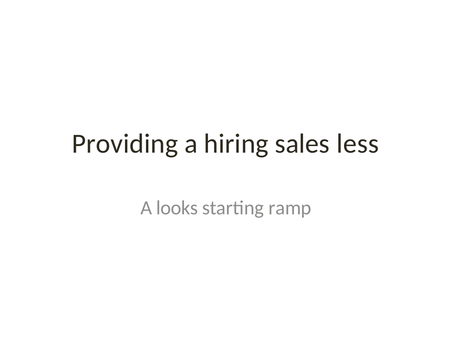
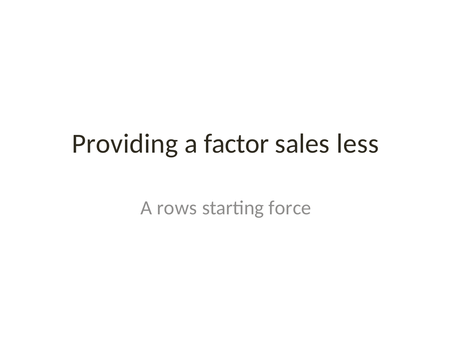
hiring: hiring -> factor
looks: looks -> rows
ramp: ramp -> force
